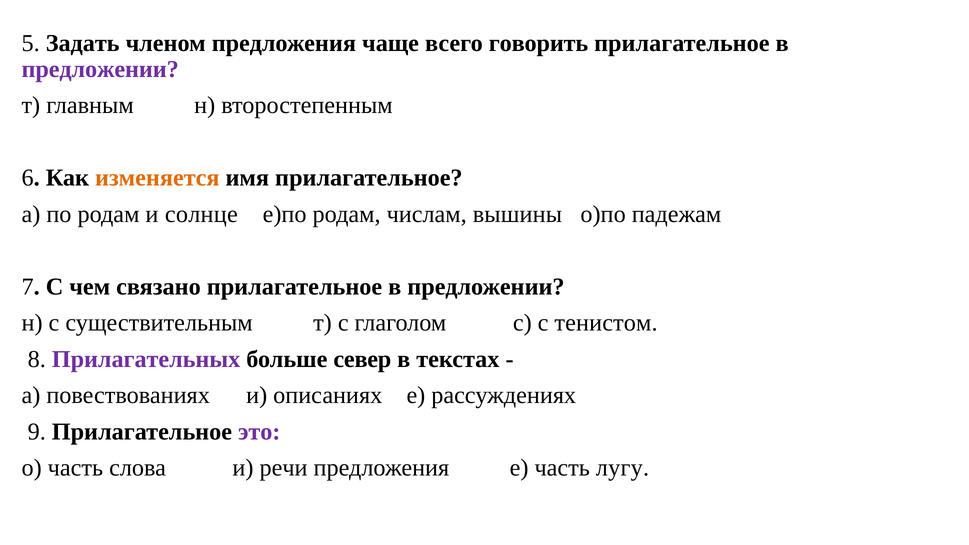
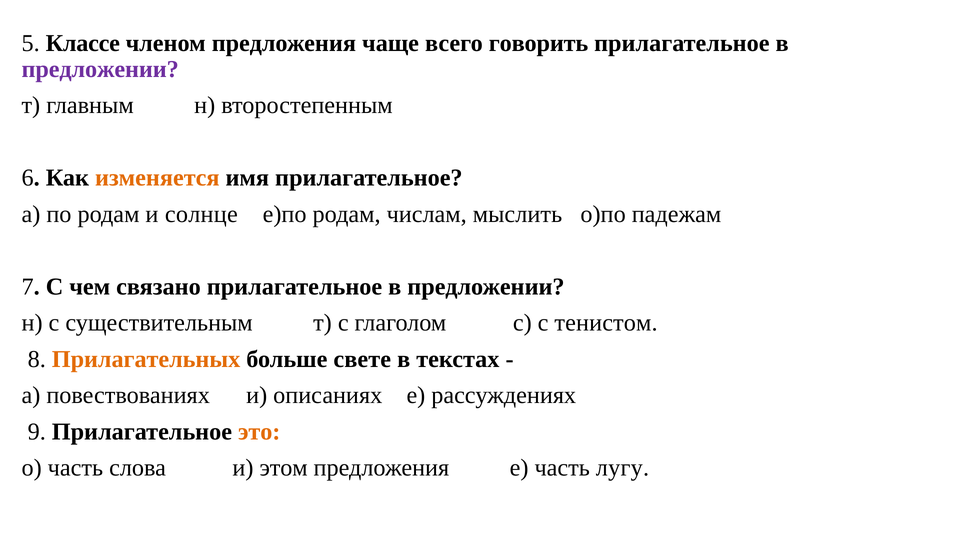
Задать: Задать -> Классе
вышины: вышины -> мыслить
Прилагательных colour: purple -> orange
север: север -> свете
это colour: purple -> orange
речи: речи -> этом
